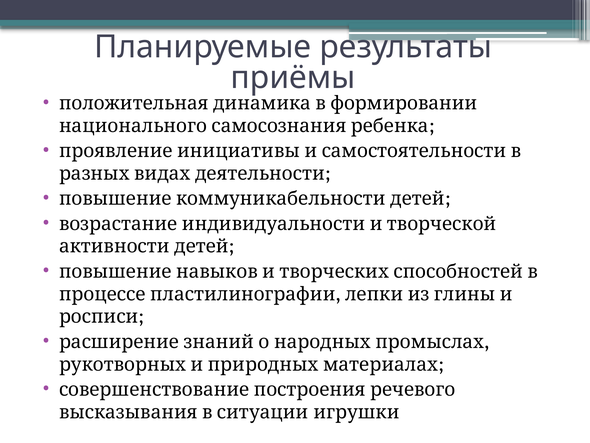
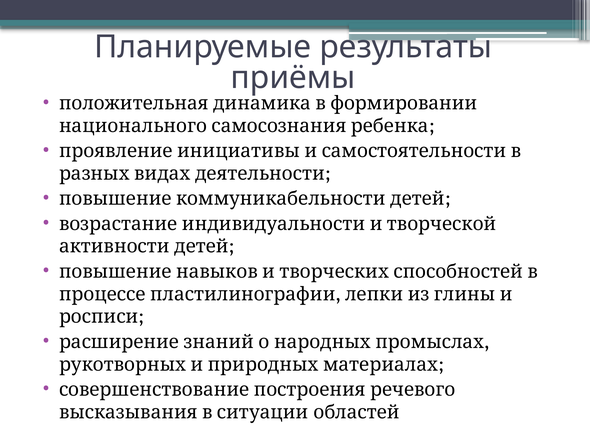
игрушки: игрушки -> областей
